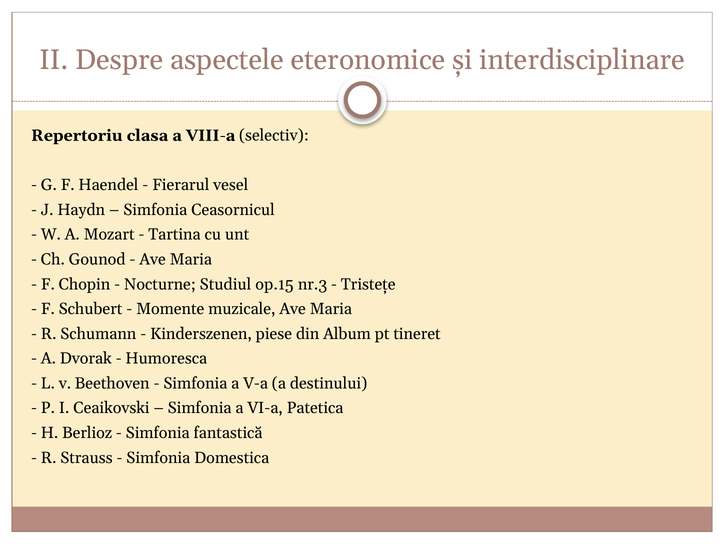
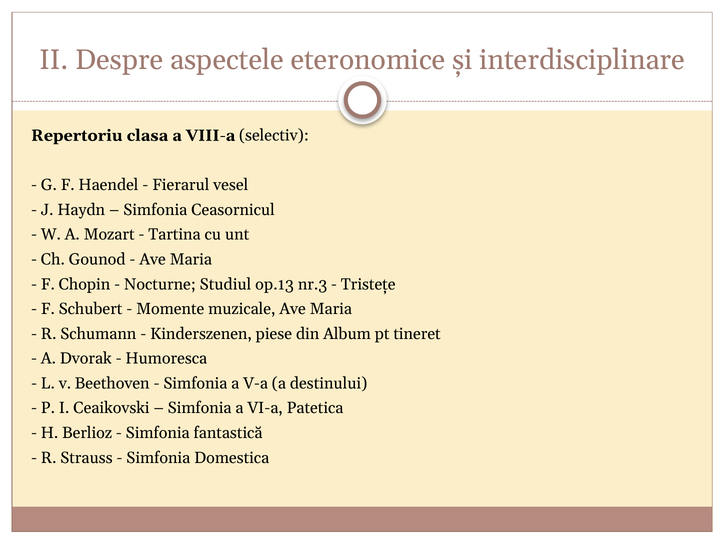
op.15: op.15 -> op.13
